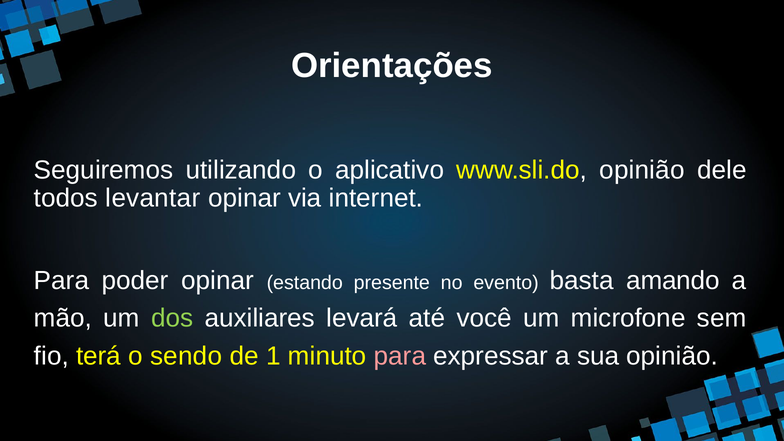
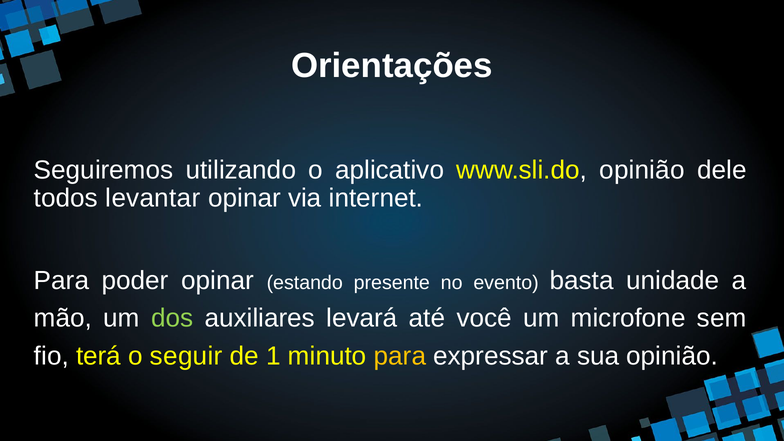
amando: amando -> unidade
sendo: sendo -> seguir
para at (400, 356) colour: pink -> yellow
